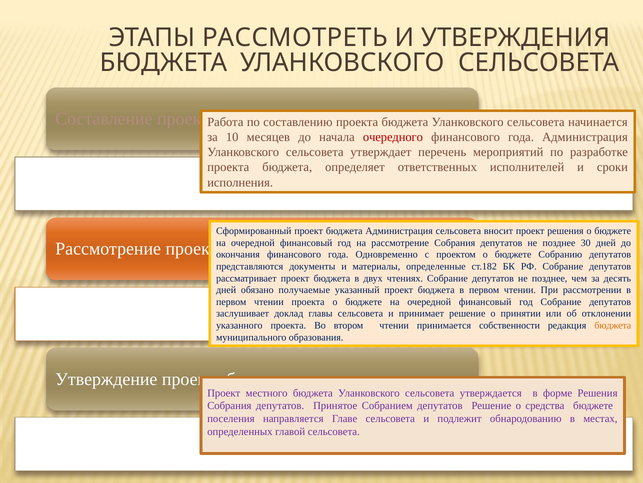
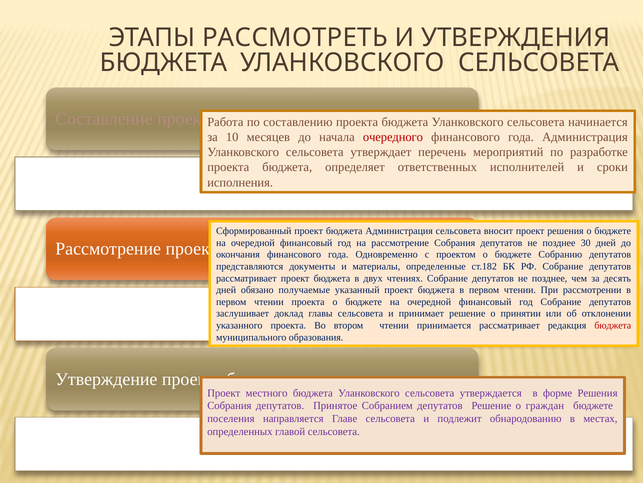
принимается собственности: собственности -> рассматривает
бюджета at (613, 325) colour: orange -> red
средства: средства -> граждан
